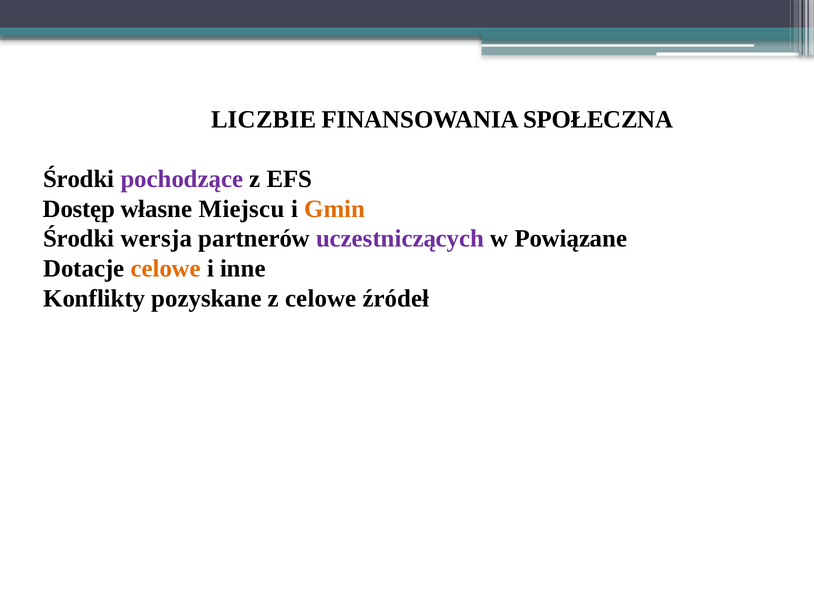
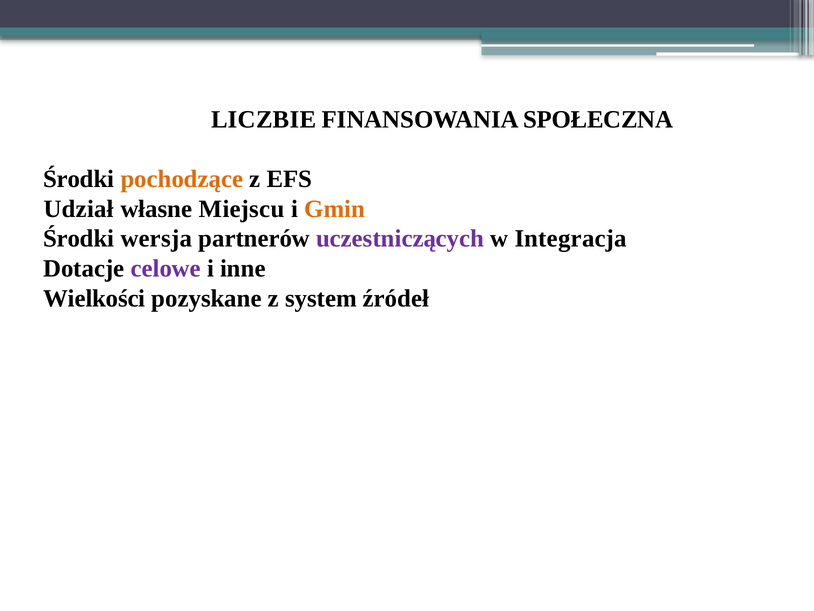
pochodzące colour: purple -> orange
Dostęp: Dostęp -> Udział
Powiązane: Powiązane -> Integracja
celowe at (166, 268) colour: orange -> purple
Konflikty: Konflikty -> Wielkości
z celowe: celowe -> system
